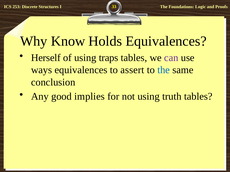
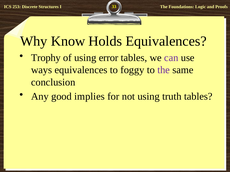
Herself: Herself -> Trophy
traps: traps -> error
assert: assert -> foggy
the at (164, 70) colour: blue -> purple
